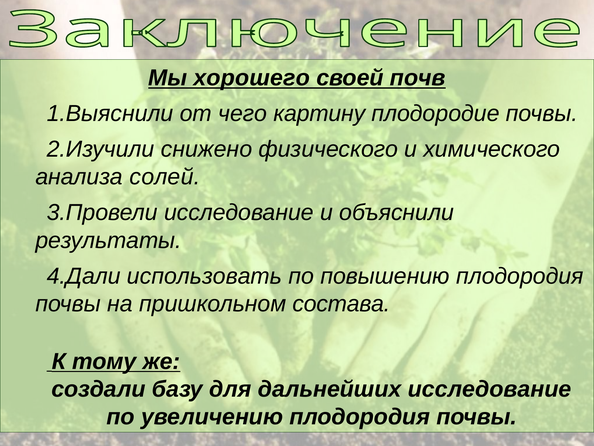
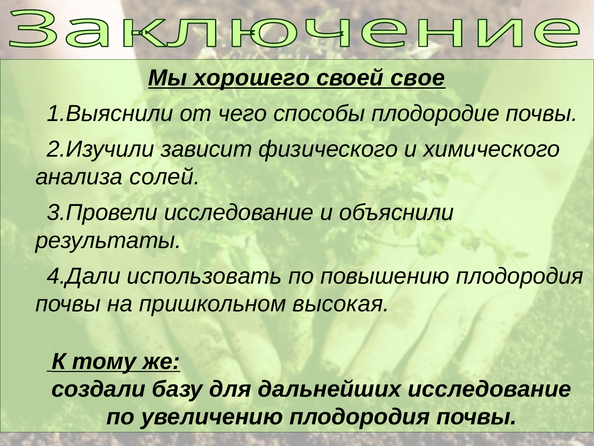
почв: почв -> свое
картину: картину -> способы
снижено: снижено -> зависит
состава: состава -> высокая
